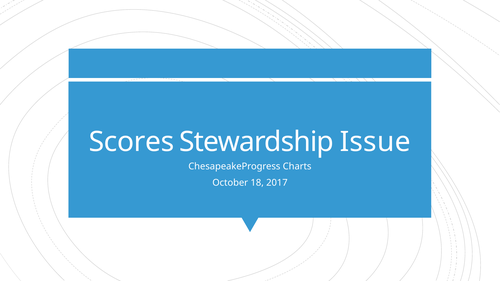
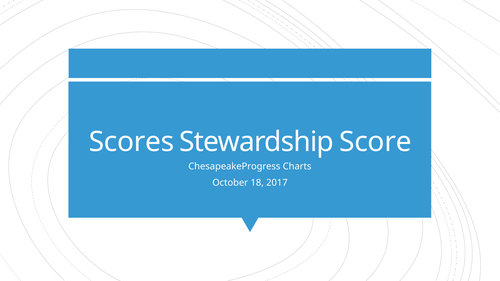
Issue: Issue -> Score
